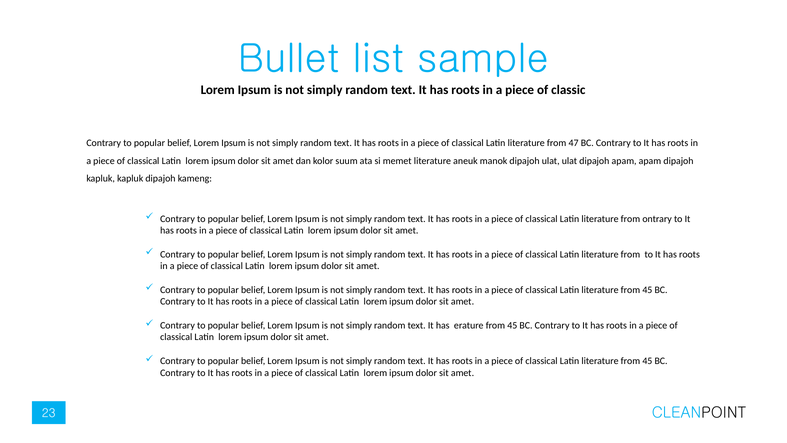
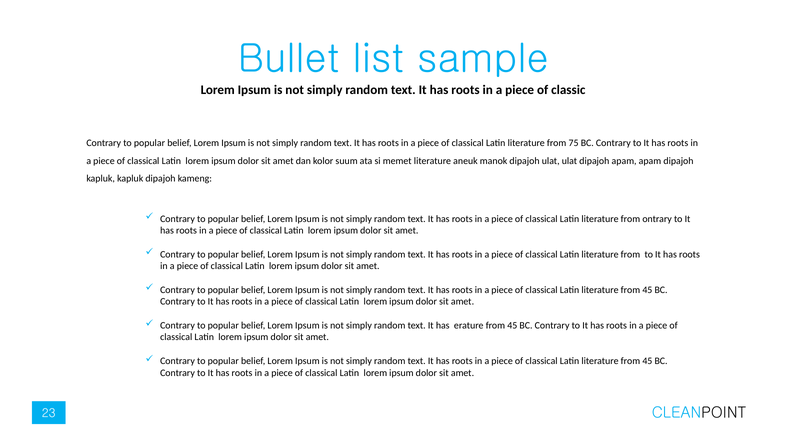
47: 47 -> 75
